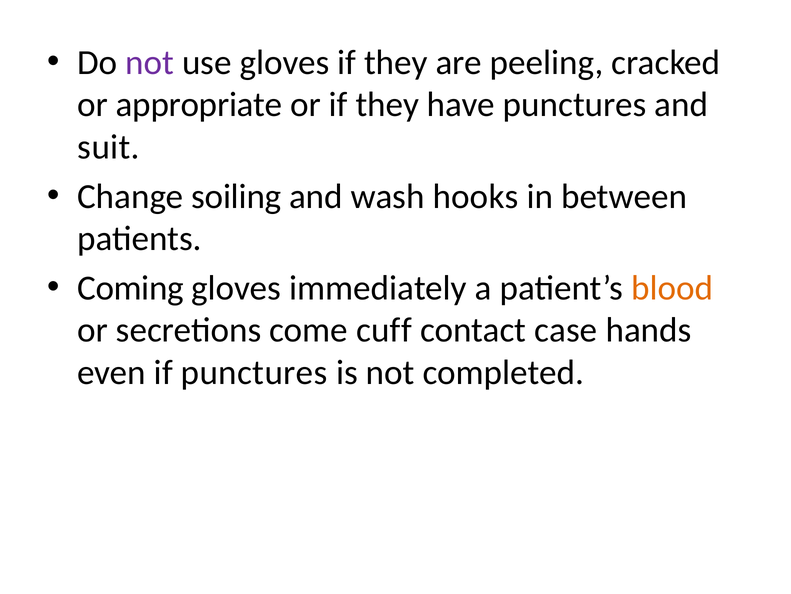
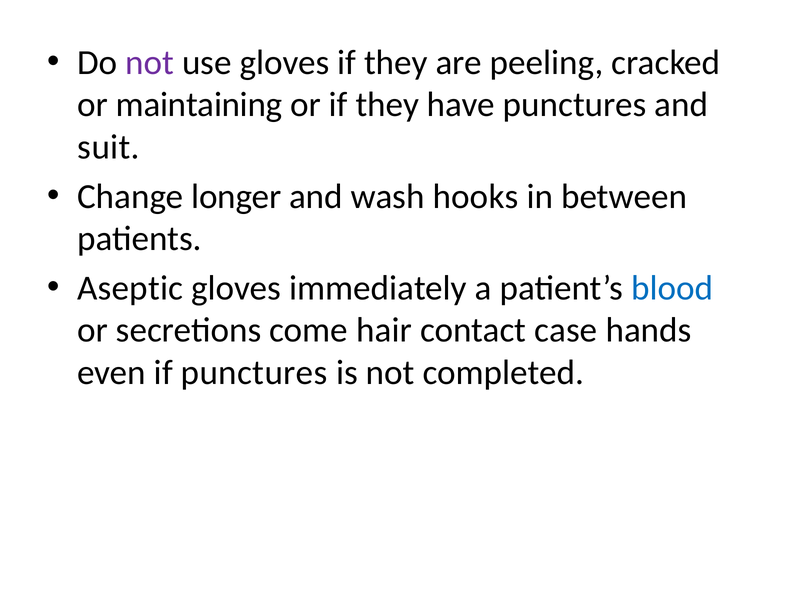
appropriate: appropriate -> maintaining
soiling: soiling -> longer
Coming: Coming -> Aseptic
blood colour: orange -> blue
cuff: cuff -> hair
